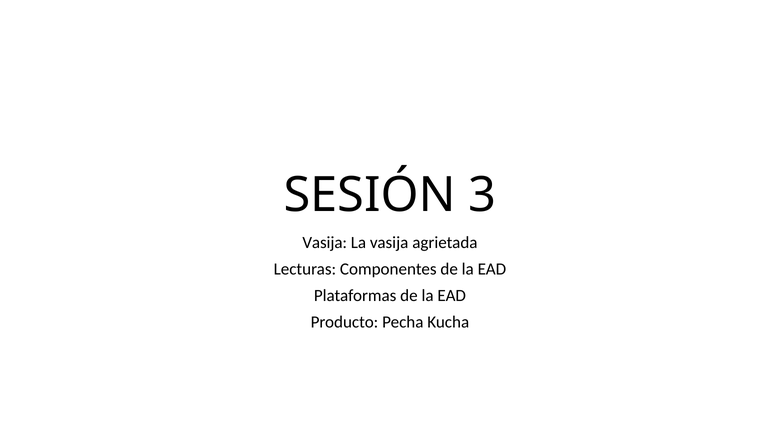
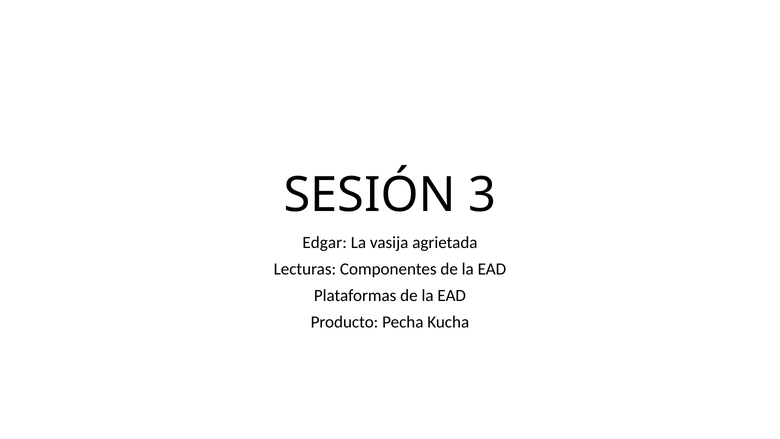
Vasija at (325, 242): Vasija -> Edgar
